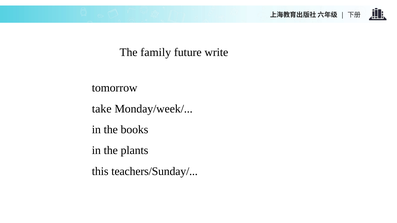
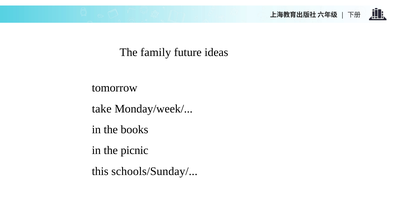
write: write -> ideas
plants: plants -> picnic
teachers/Sunday/: teachers/Sunday/ -> schools/Sunday/
